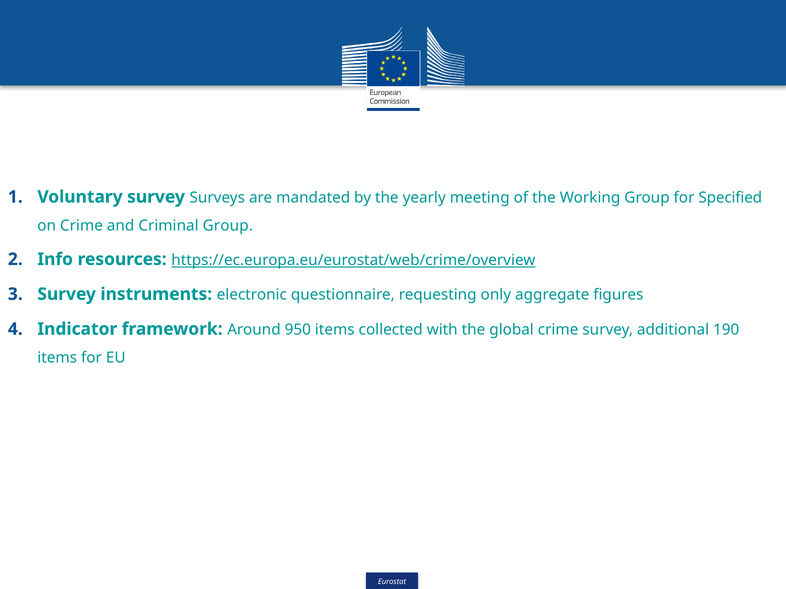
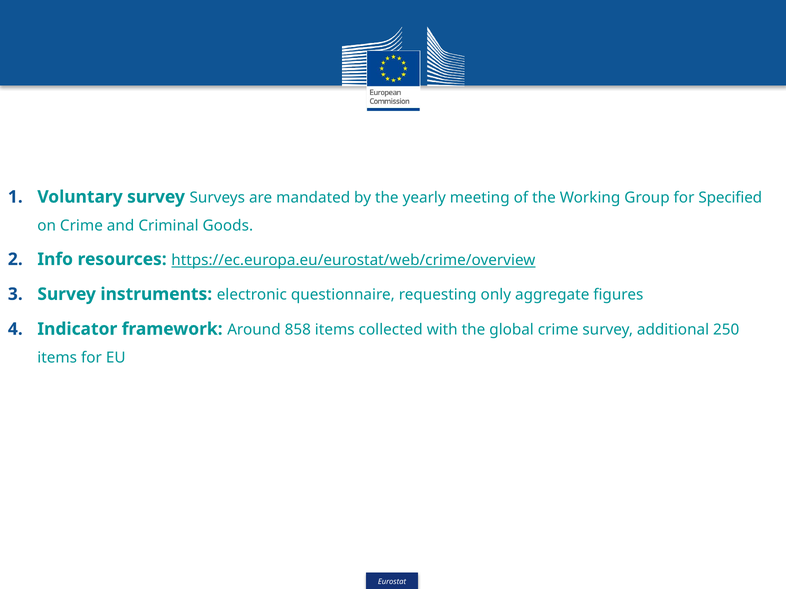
Criminal Group: Group -> Goods
950: 950 -> 858
190: 190 -> 250
